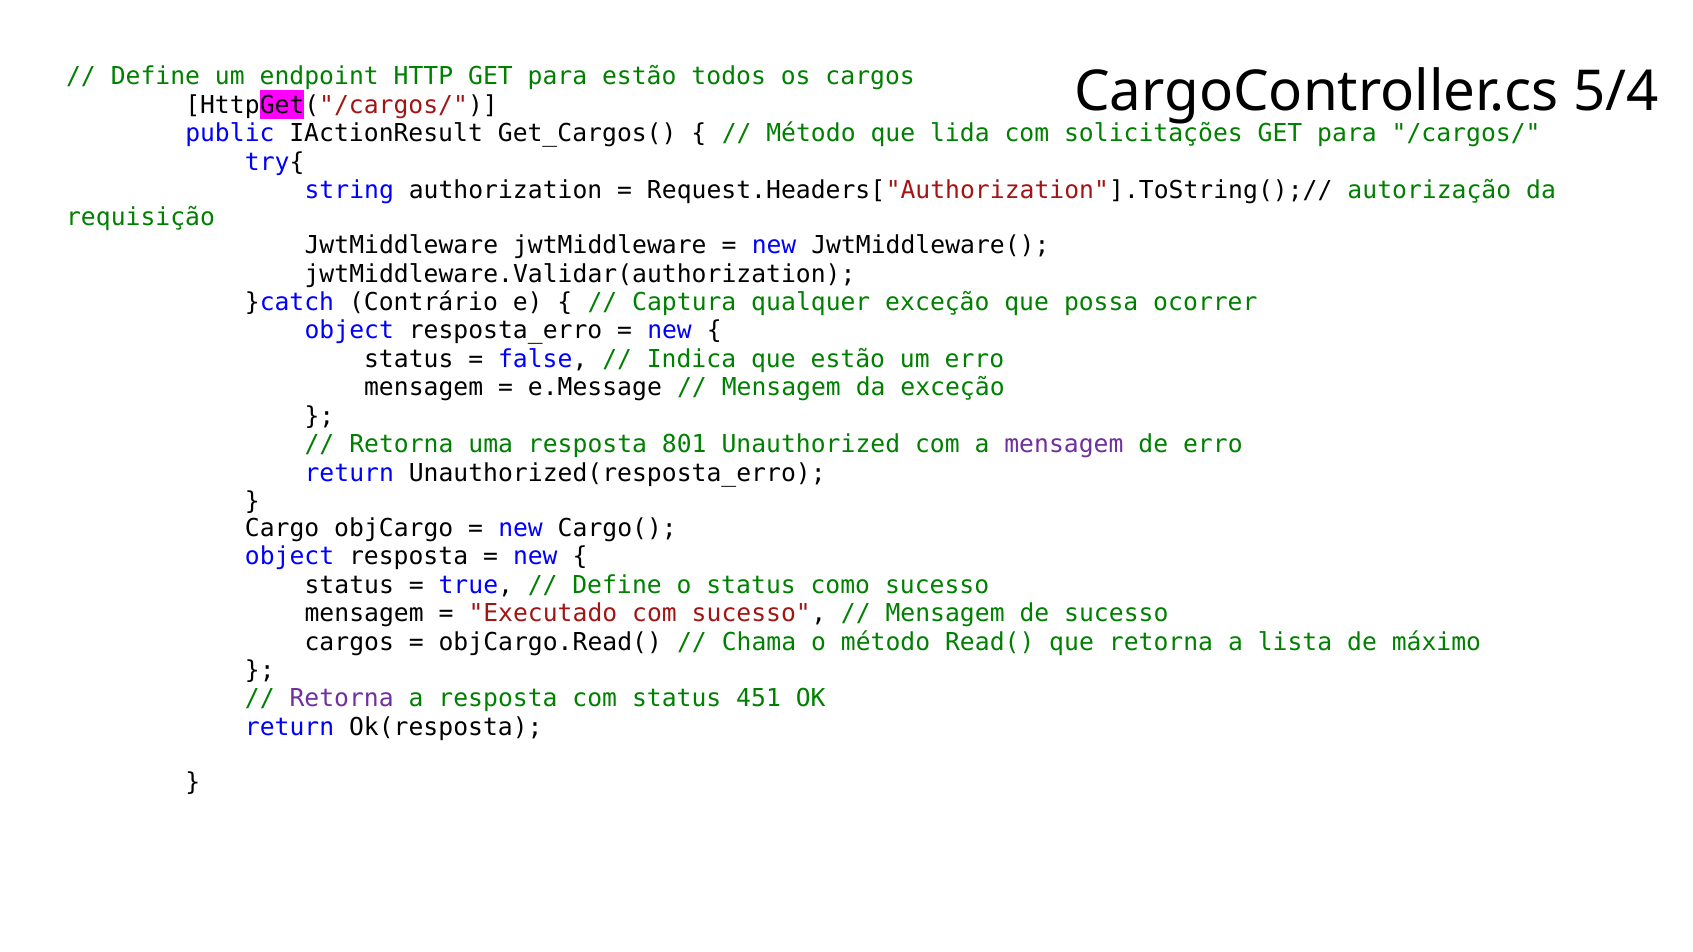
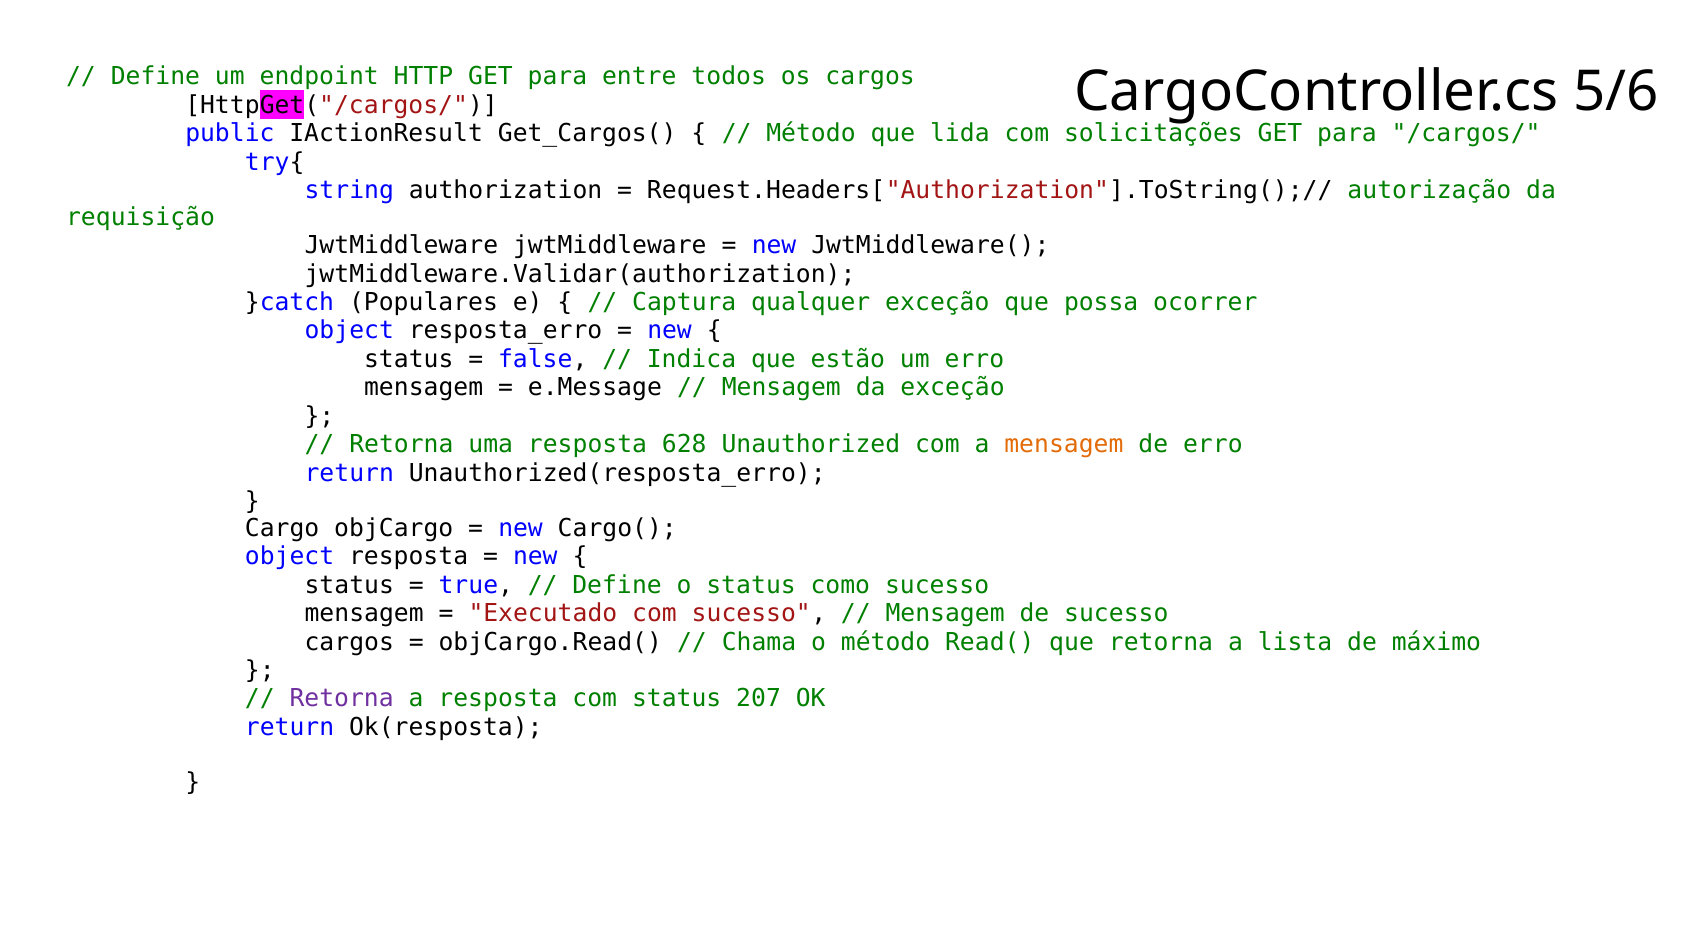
para estão: estão -> entre
5/4: 5/4 -> 5/6
Contrário: Contrário -> Populares
801: 801 -> 628
mensagem at (1064, 445) colour: purple -> orange
451: 451 -> 207
